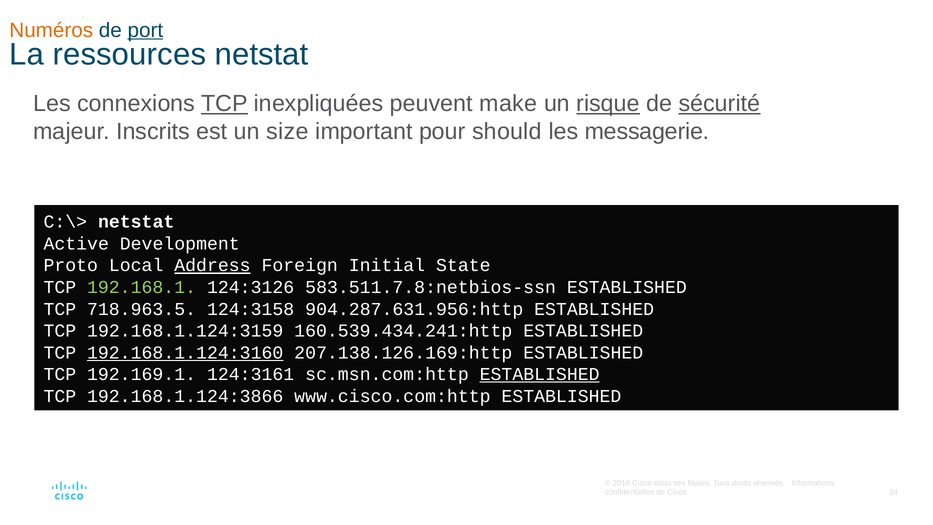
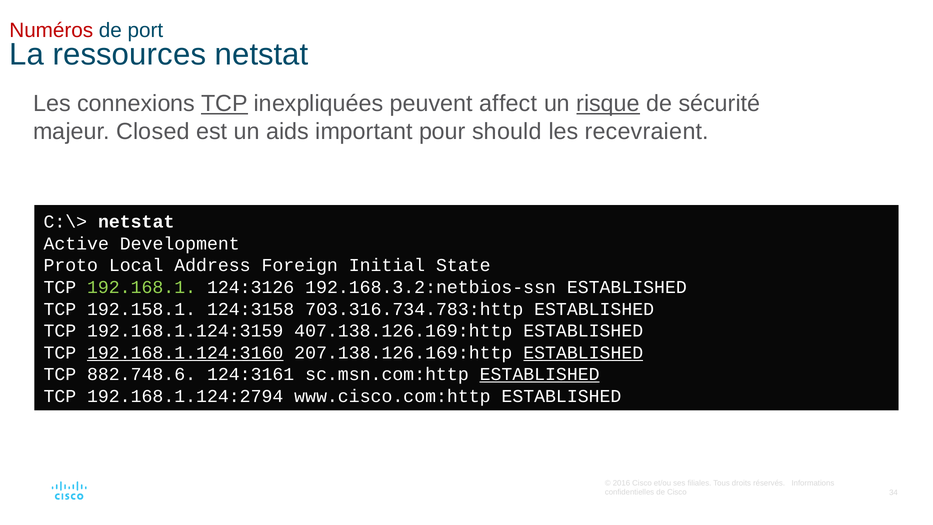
Numéros colour: orange -> red
port underline: present -> none
make: make -> affect
sécurité underline: present -> none
Inscrits: Inscrits -> Closed
size: size -> aids
messagerie: messagerie -> recevraient
Address underline: present -> none
583.511.7.8:netbios-ssn: 583.511.7.8:netbios-ssn -> 192.168.3.2:netbios-ssn
718.963.5: 718.963.5 -> 192.158.1
904.287.631.956:http: 904.287.631.956:http -> 703.316.734.783:http
160.539.434.241:http: 160.539.434.241:http -> 407.138.126.169:http
ESTABLISHED at (583, 352) underline: none -> present
192.169.1: 192.169.1 -> 882.748.6
192.168.1.124:3866: 192.168.1.124:3866 -> 192.168.1.124:2794
